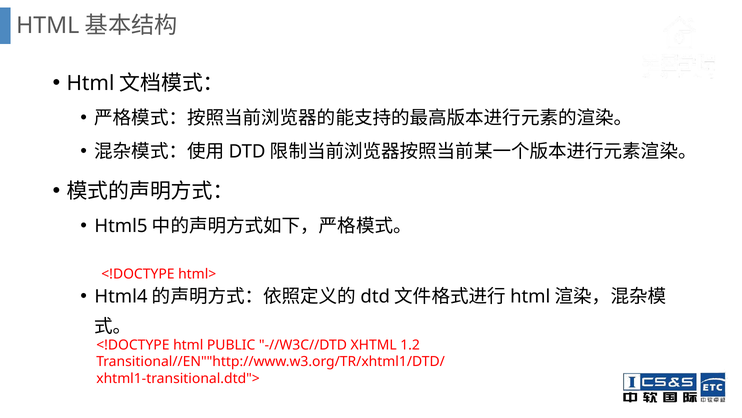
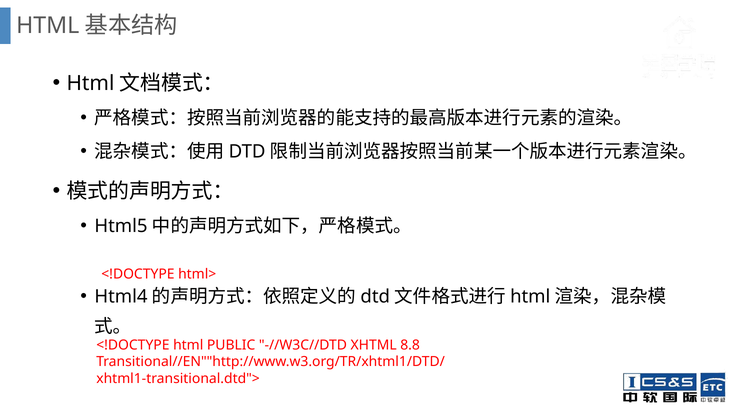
1.2: 1.2 -> 8.8
